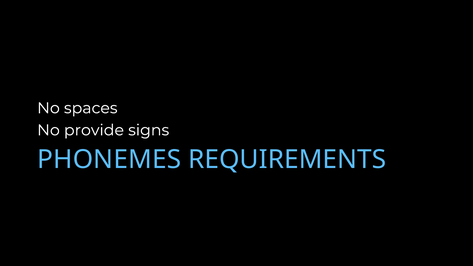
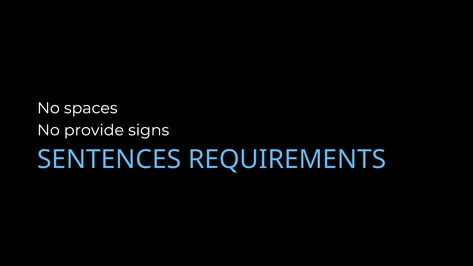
PHONEMES: PHONEMES -> SENTENCES
